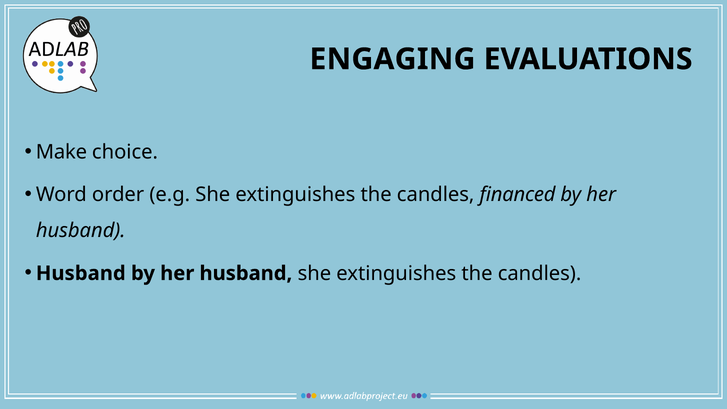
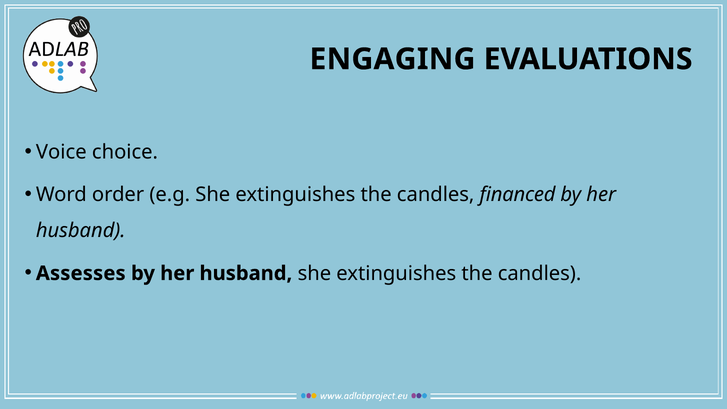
Make: Make -> Voice
Husband at (81, 273): Husband -> Assesses
